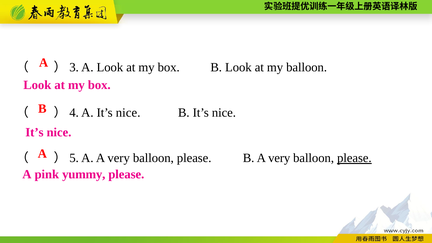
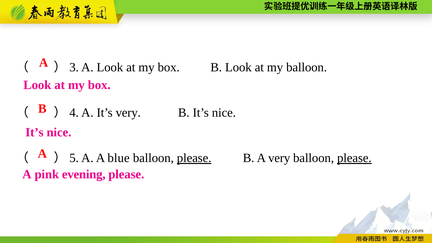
A It’s nice: nice -> very
A A very: very -> blue
please at (194, 158) underline: none -> present
yummy: yummy -> evening
